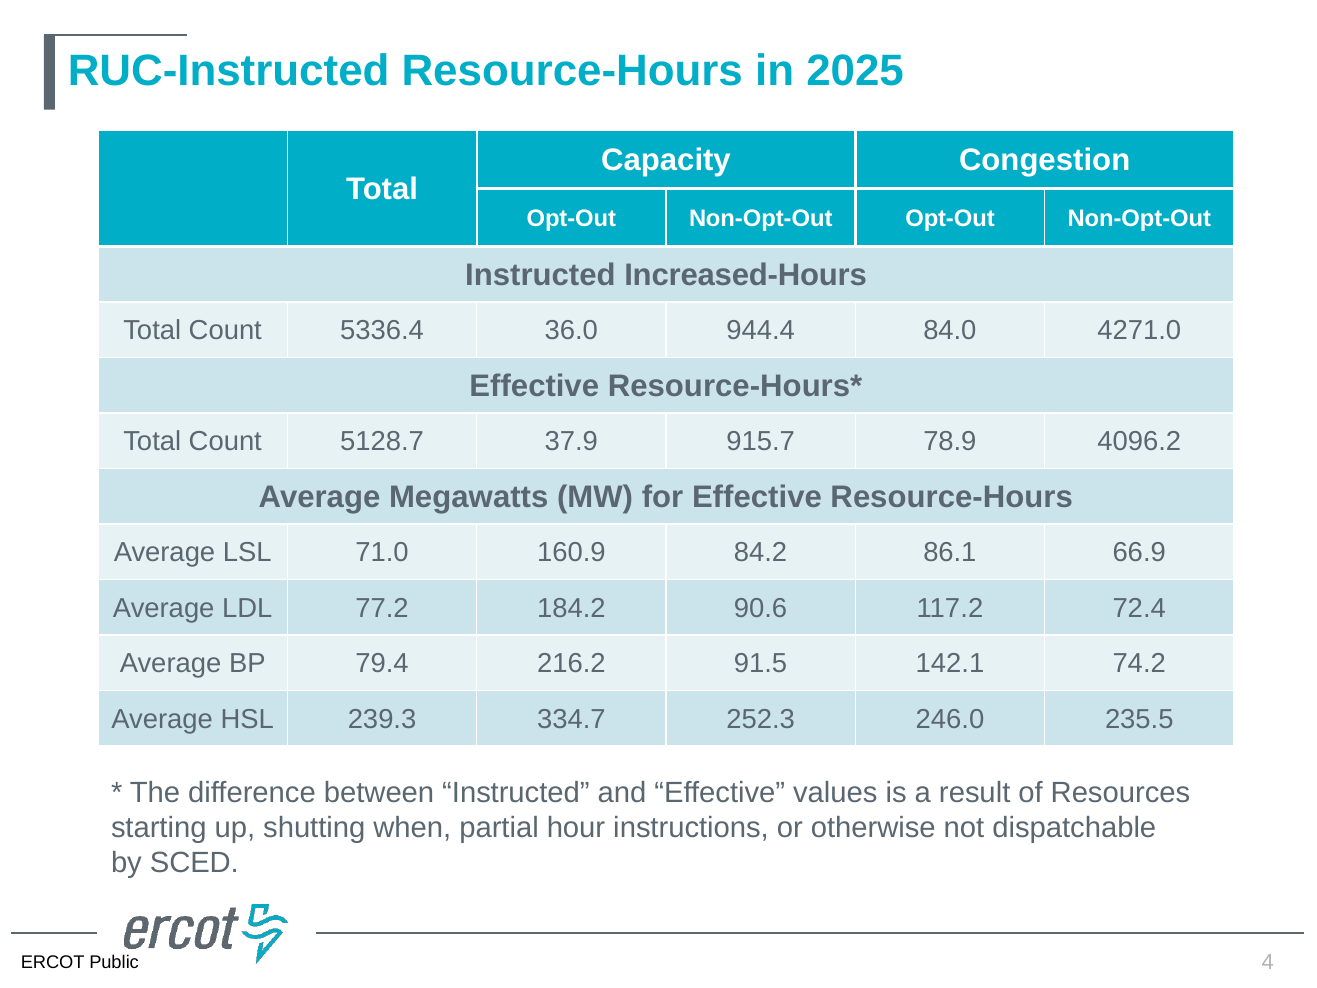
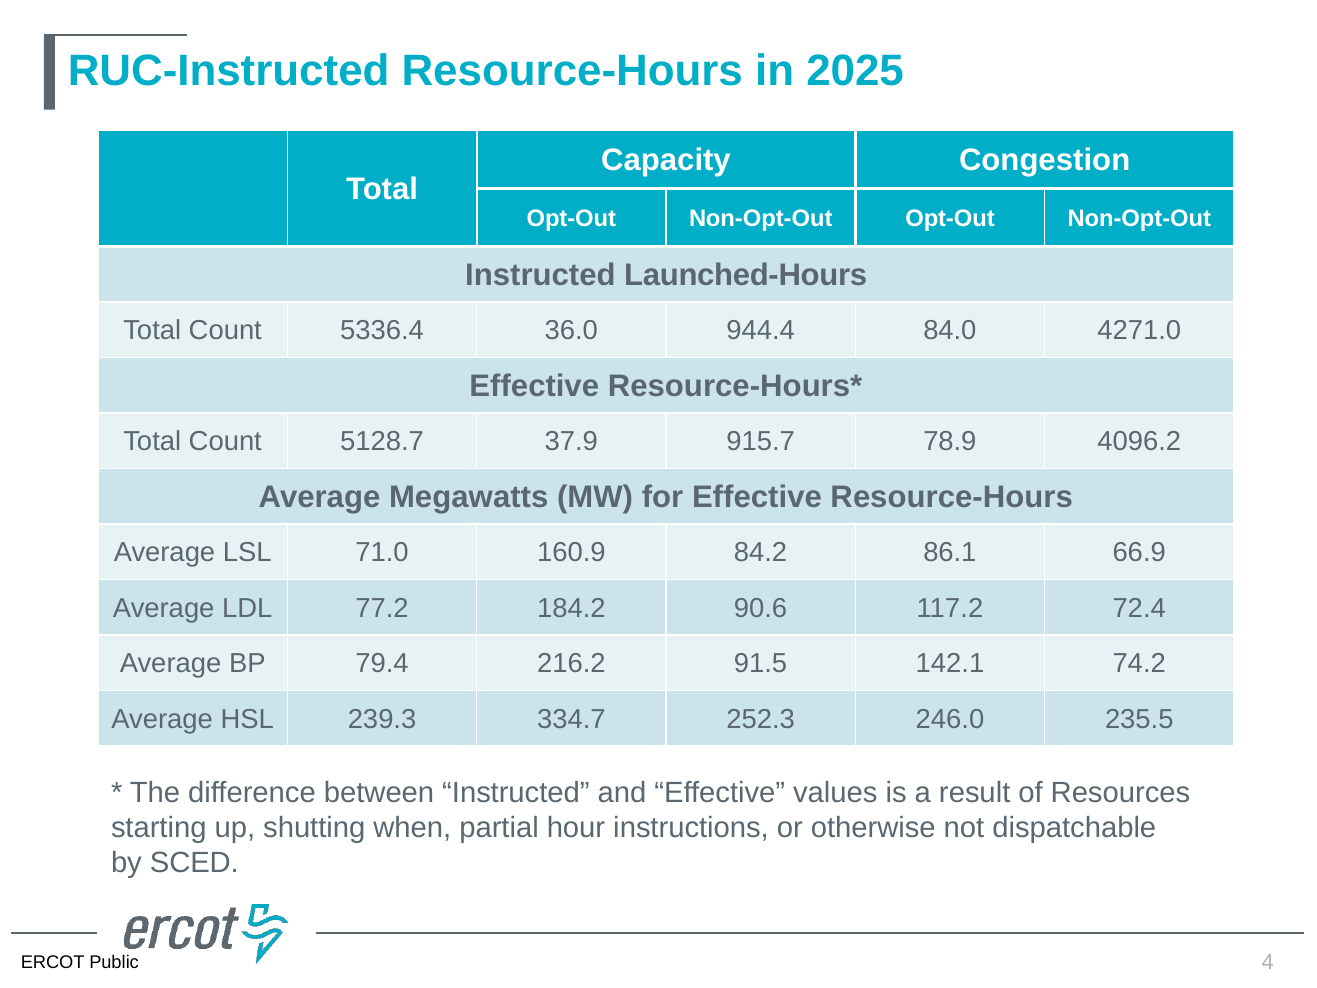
Increased-Hours: Increased-Hours -> Launched-Hours
